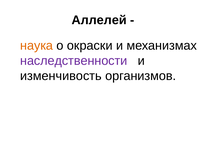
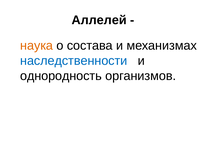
окраски: окраски -> состава
наследственности colour: purple -> blue
изменчивость: изменчивость -> однородность
